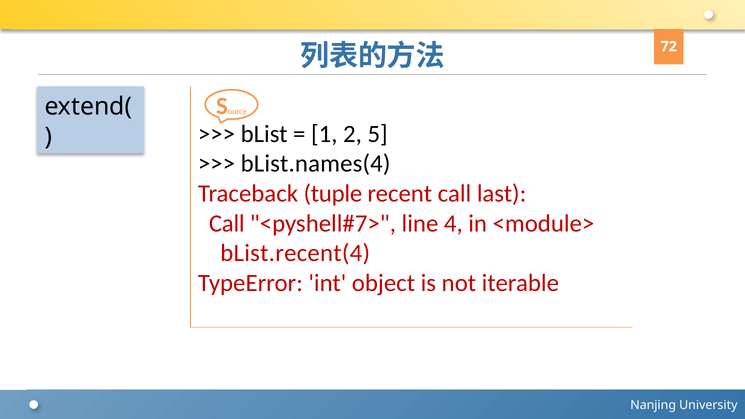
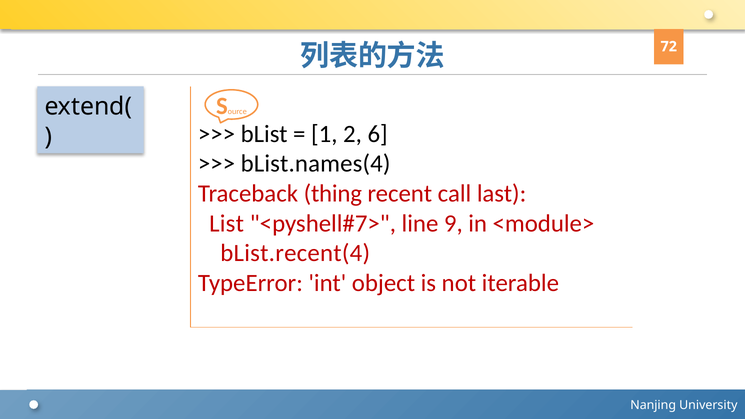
5: 5 -> 6
tuple: tuple -> thing
Call at (227, 223): Call -> List
4: 4 -> 9
